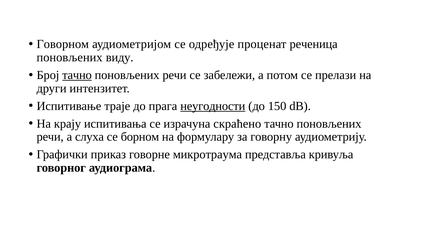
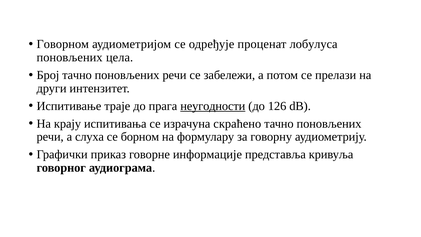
реченица: реченица -> лобулуса
виду: виду -> цела
тачно at (77, 75) underline: present -> none
150: 150 -> 126
микротраума: микротраума -> информације
